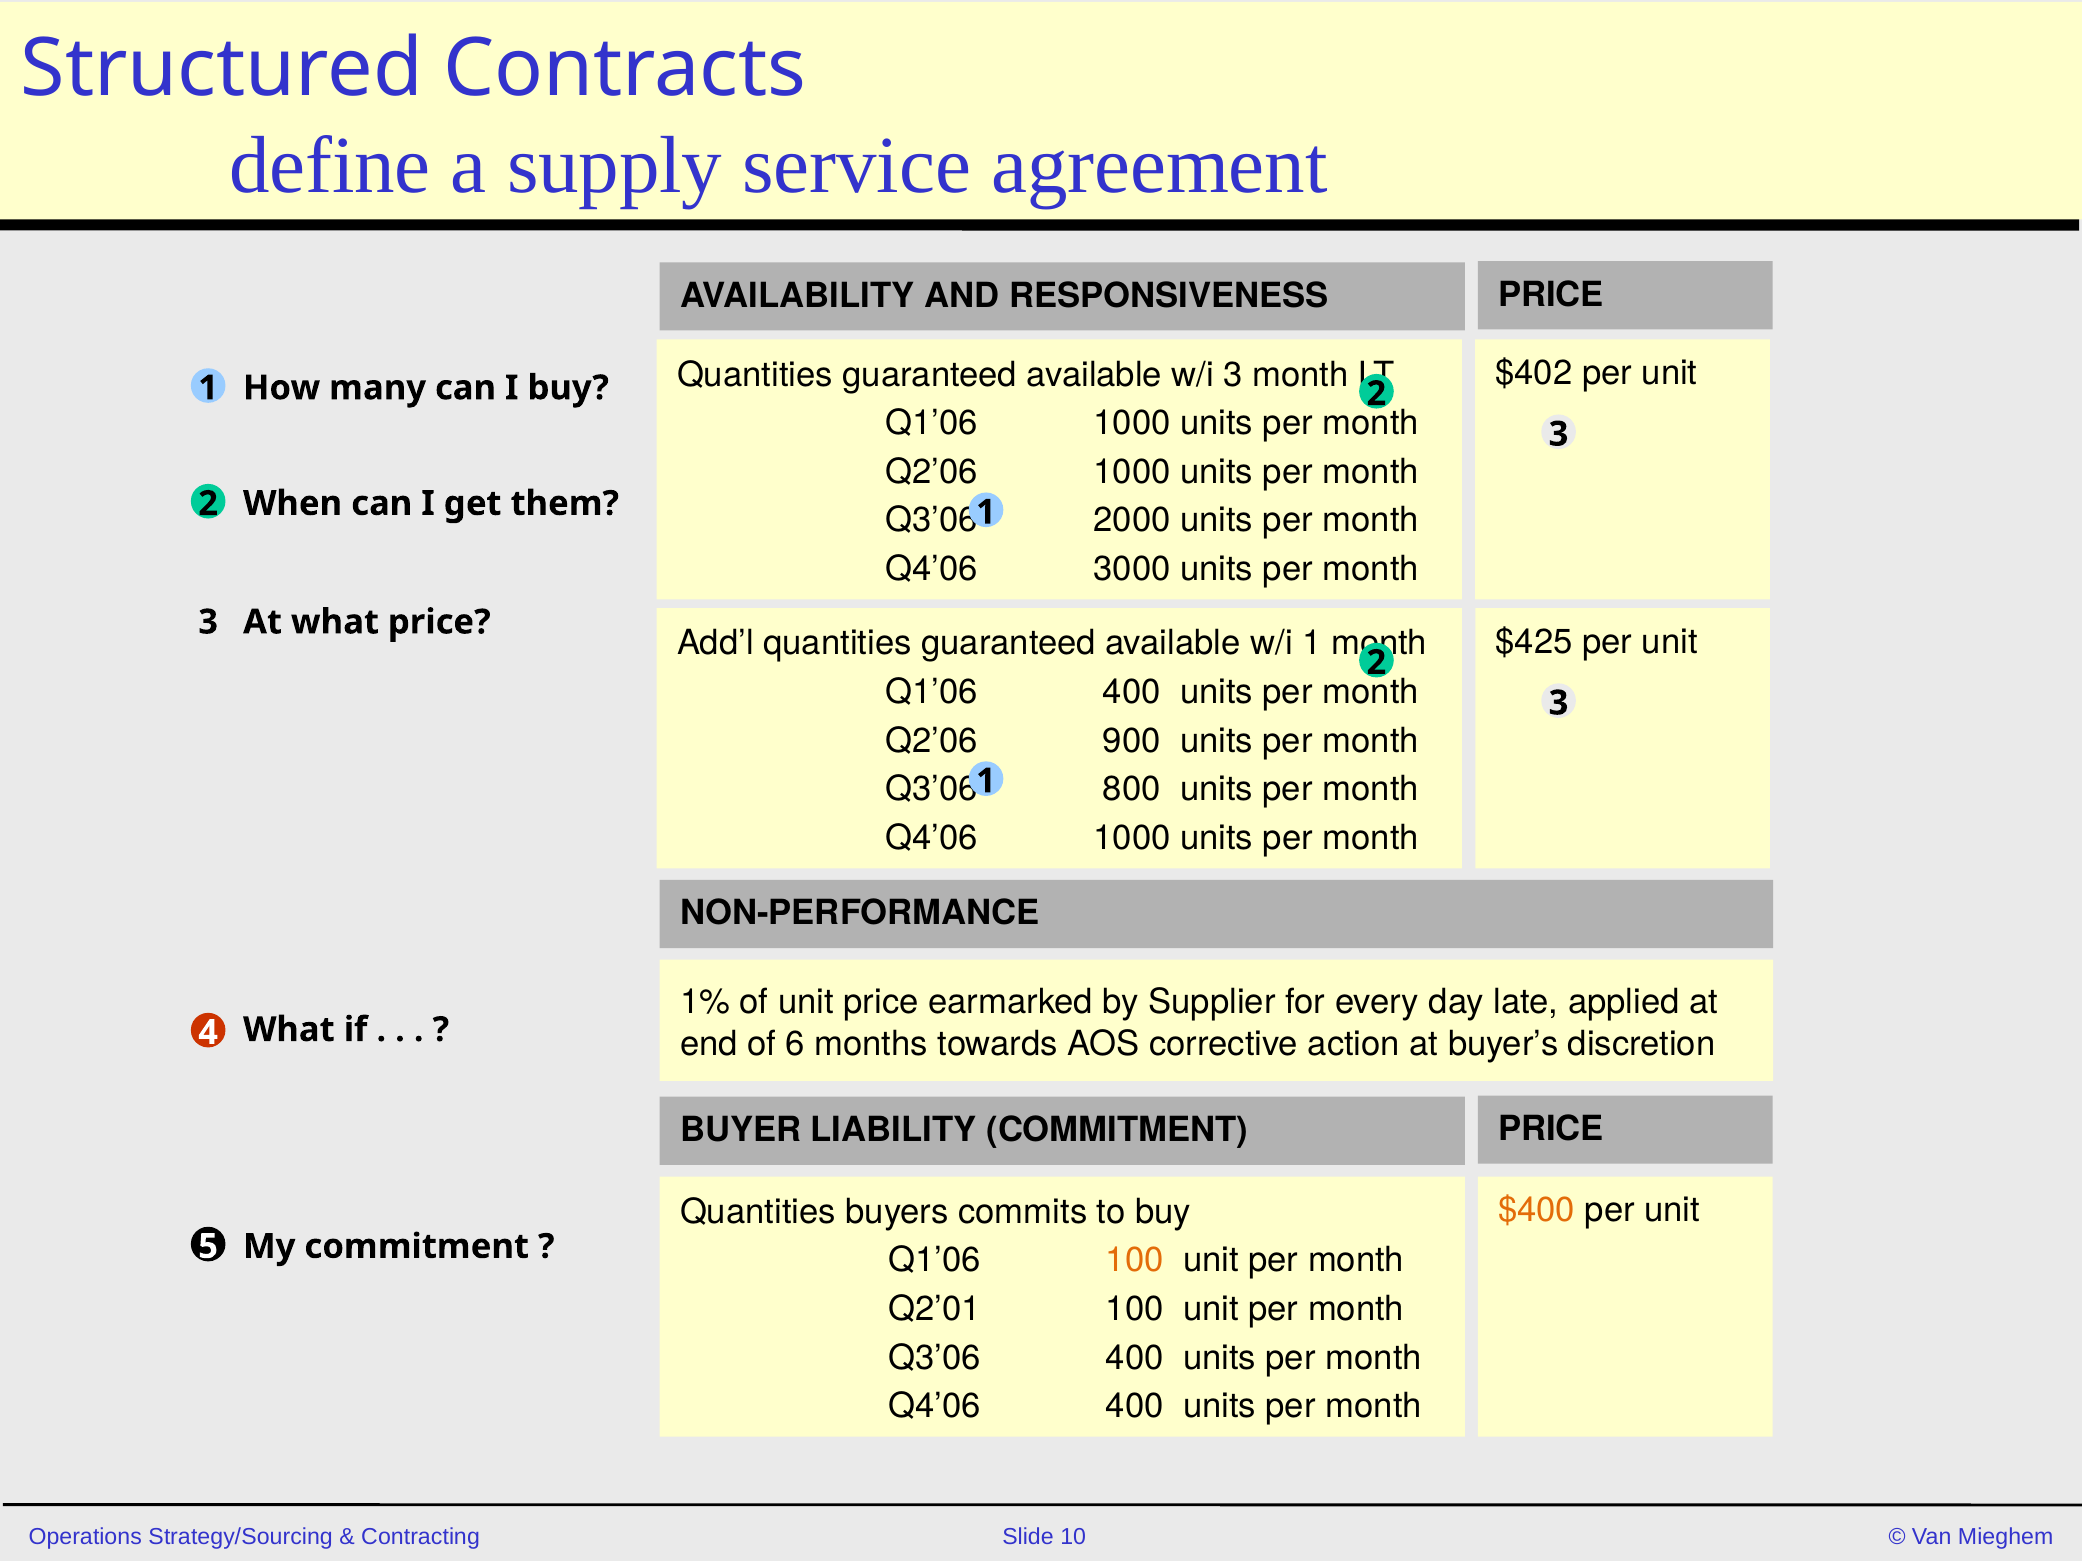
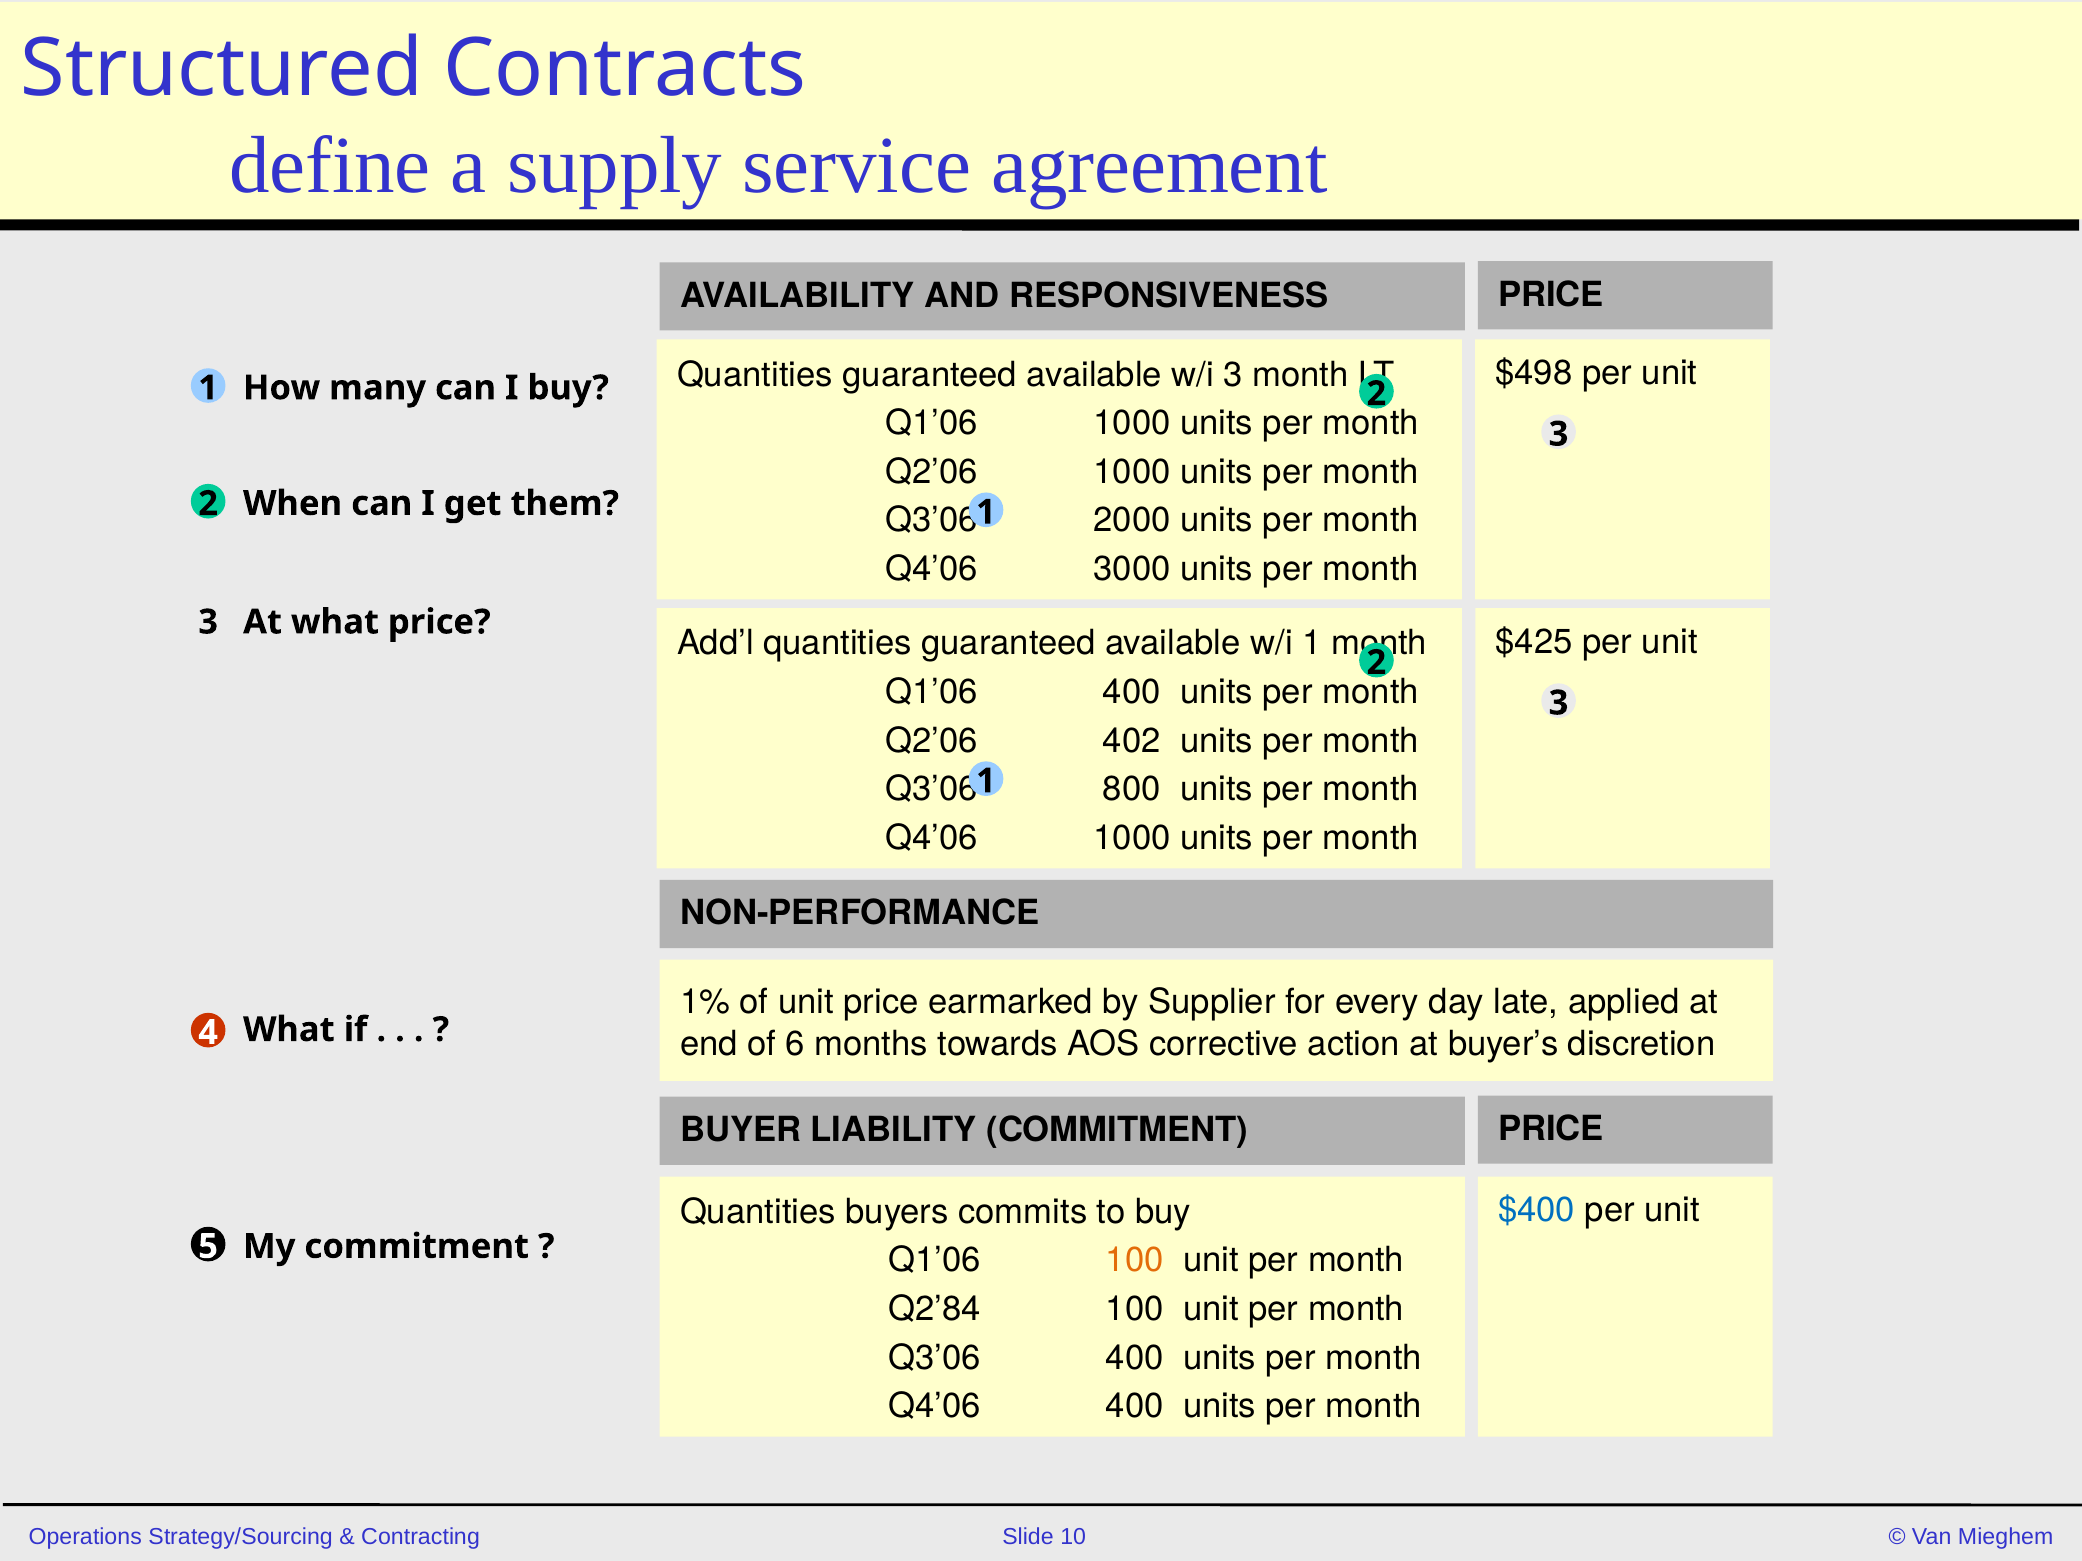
$402: $402 -> $498
900: 900 -> 402
$400 colour: orange -> blue
Q2’01: Q2’01 -> Q2’84
